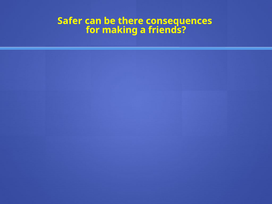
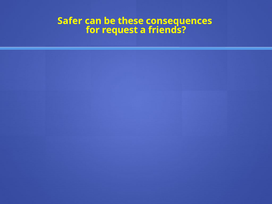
there: there -> these
making: making -> request
